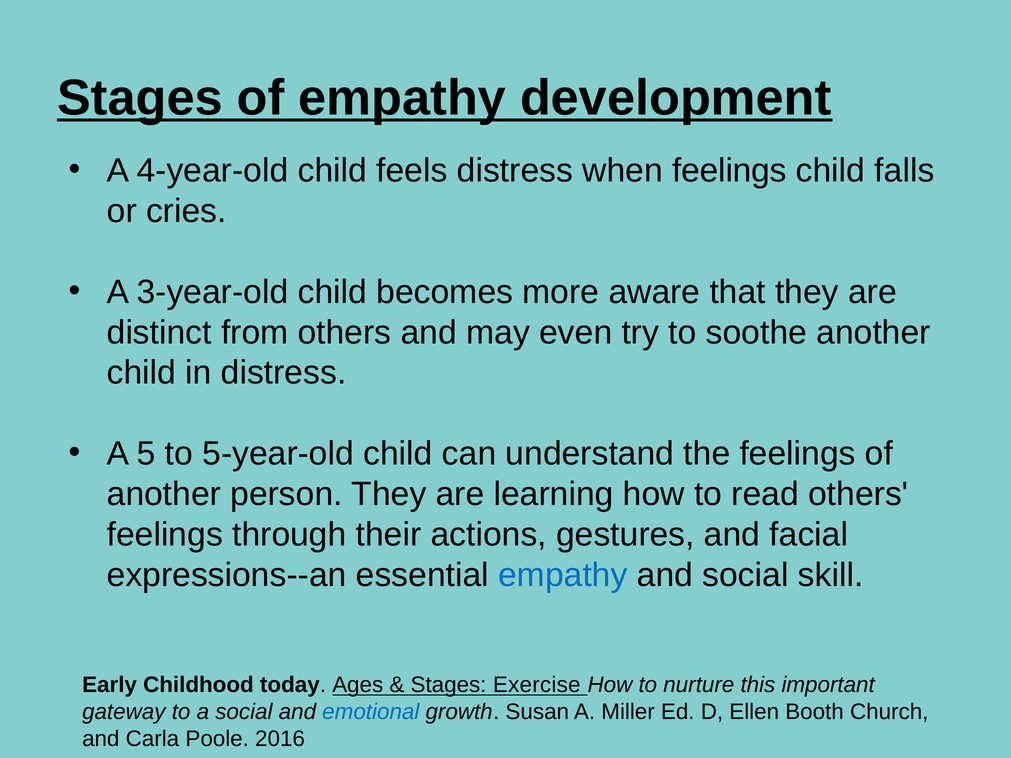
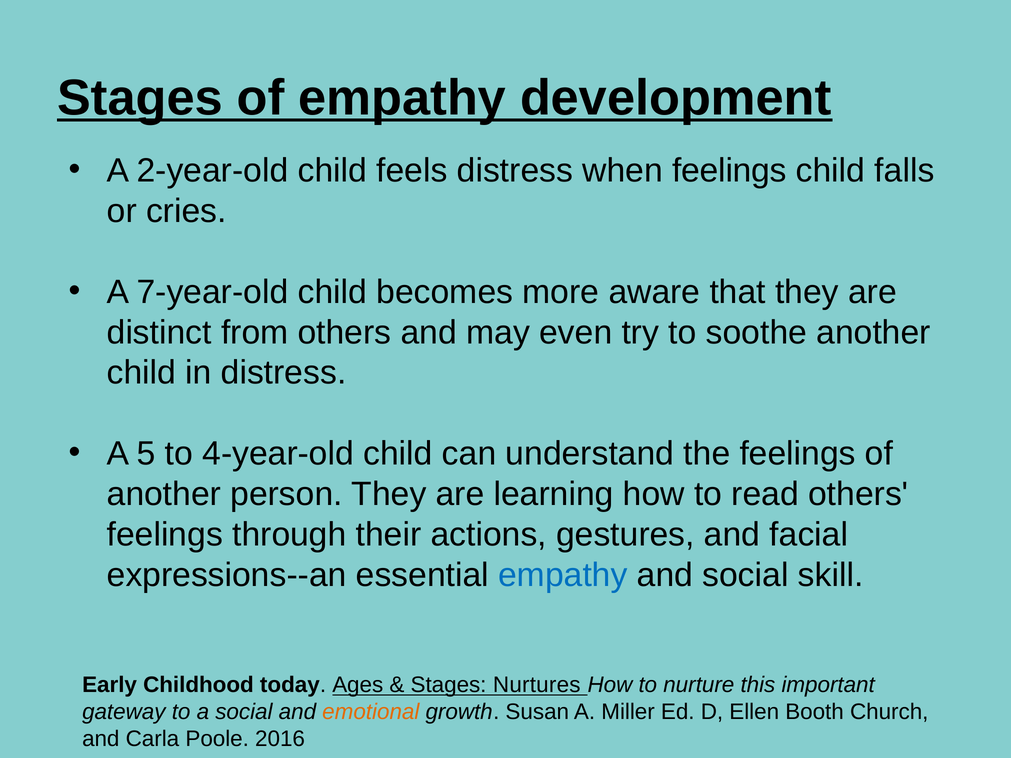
4-year-old: 4-year-old -> 2-year-old
3-year-old: 3-year-old -> 7-year-old
5-year-old: 5-year-old -> 4-year-old
Exercise: Exercise -> Nurtures
emotional colour: blue -> orange
